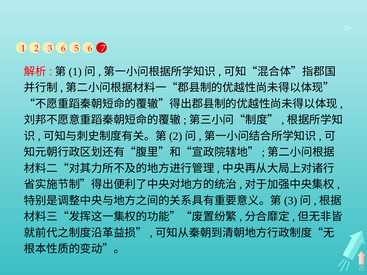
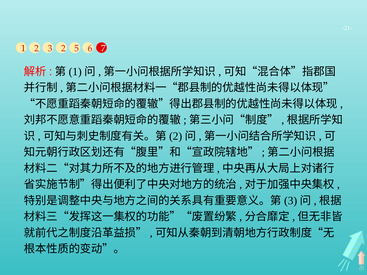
3 6: 6 -> 2
